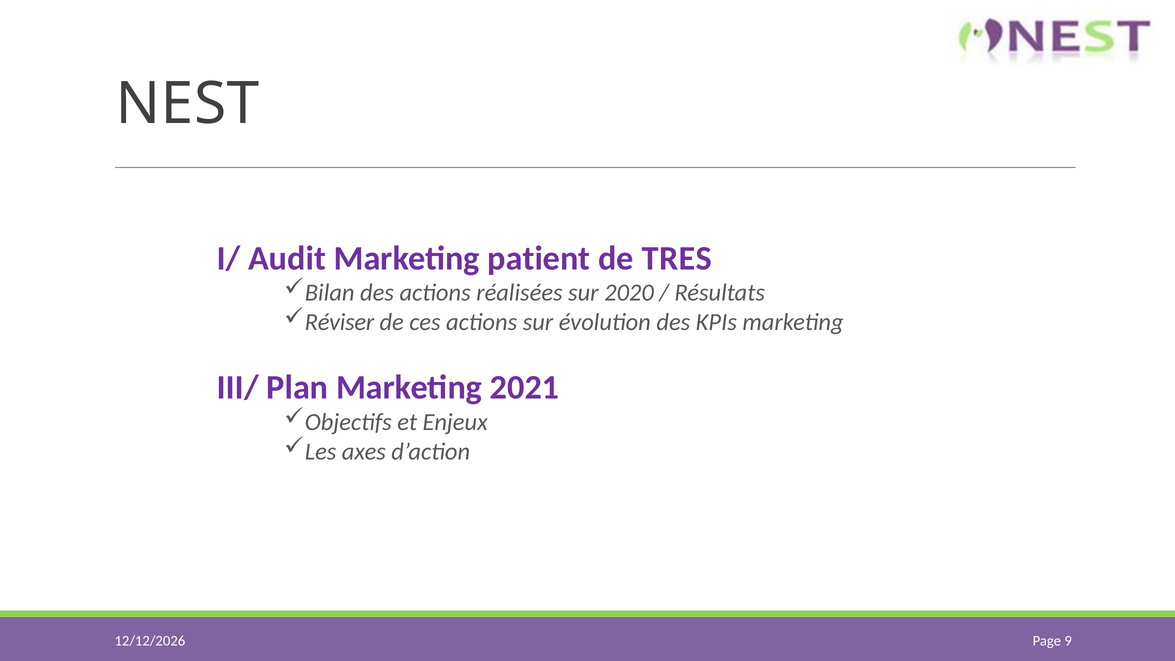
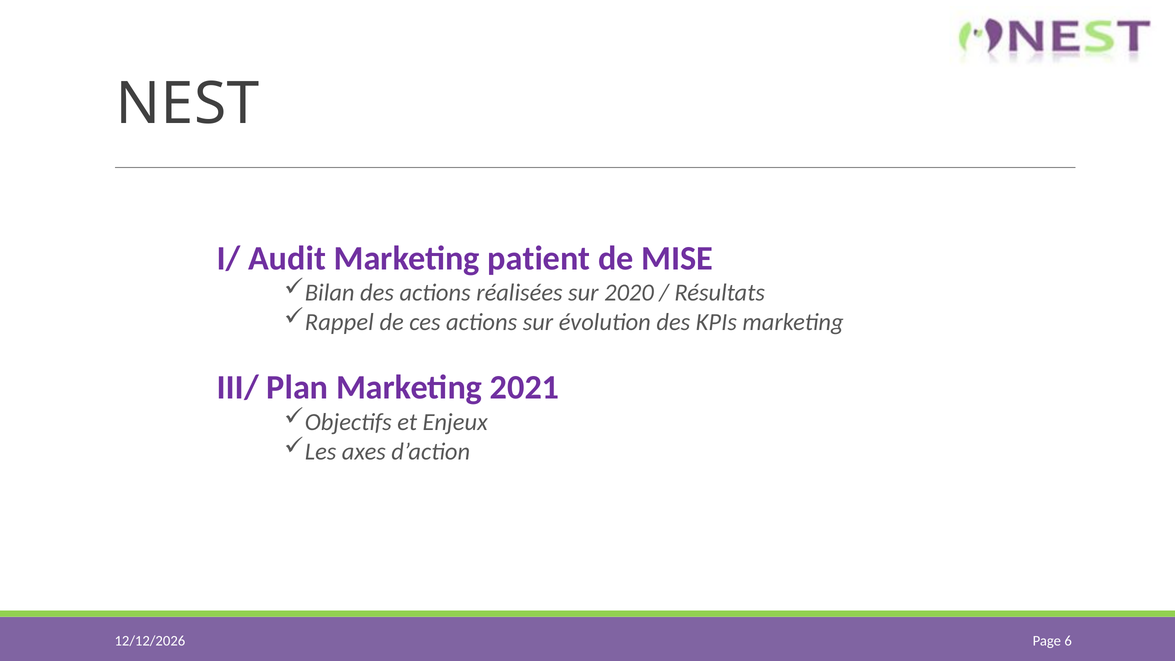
TRES: TRES -> MISE
Réviser: Réviser -> Rappel
9: 9 -> 6
